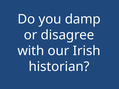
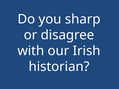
damp: damp -> sharp
